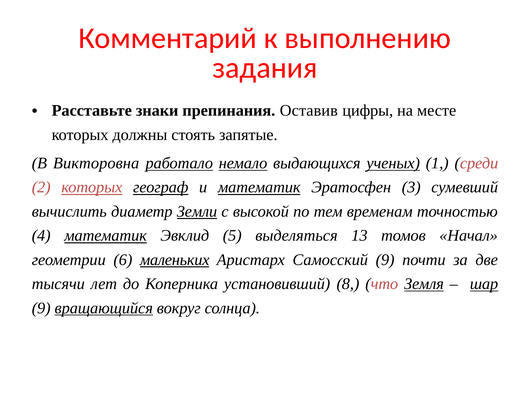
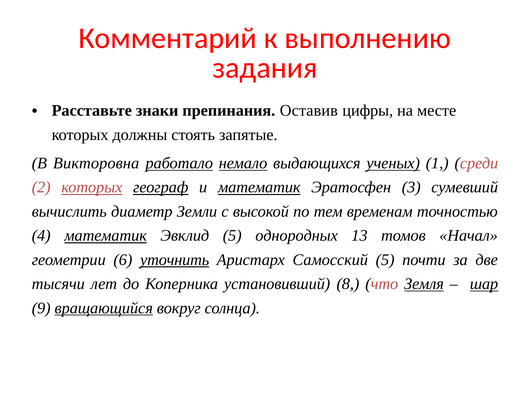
Земли underline: present -> none
выделяться: выделяться -> однородных
маленьких: маленьких -> уточнить
Самосский 9: 9 -> 5
